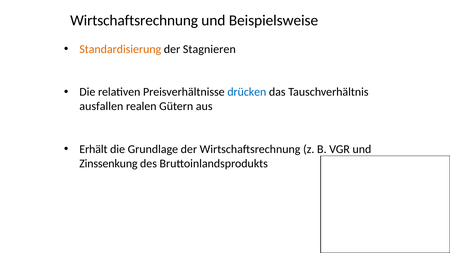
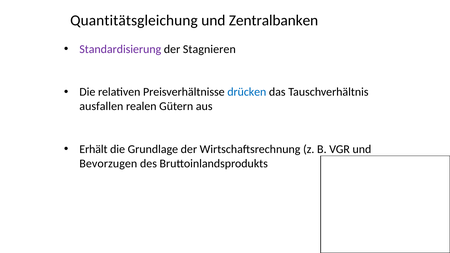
Wirtschaftsrechnung at (134, 21): Wirtschaftsrechnung -> Quantitätsgleichung
Beispielsweise: Beispielsweise -> Zentralbanken
Standardisierung colour: orange -> purple
Zinssenkung: Zinssenkung -> Bevorzugen
